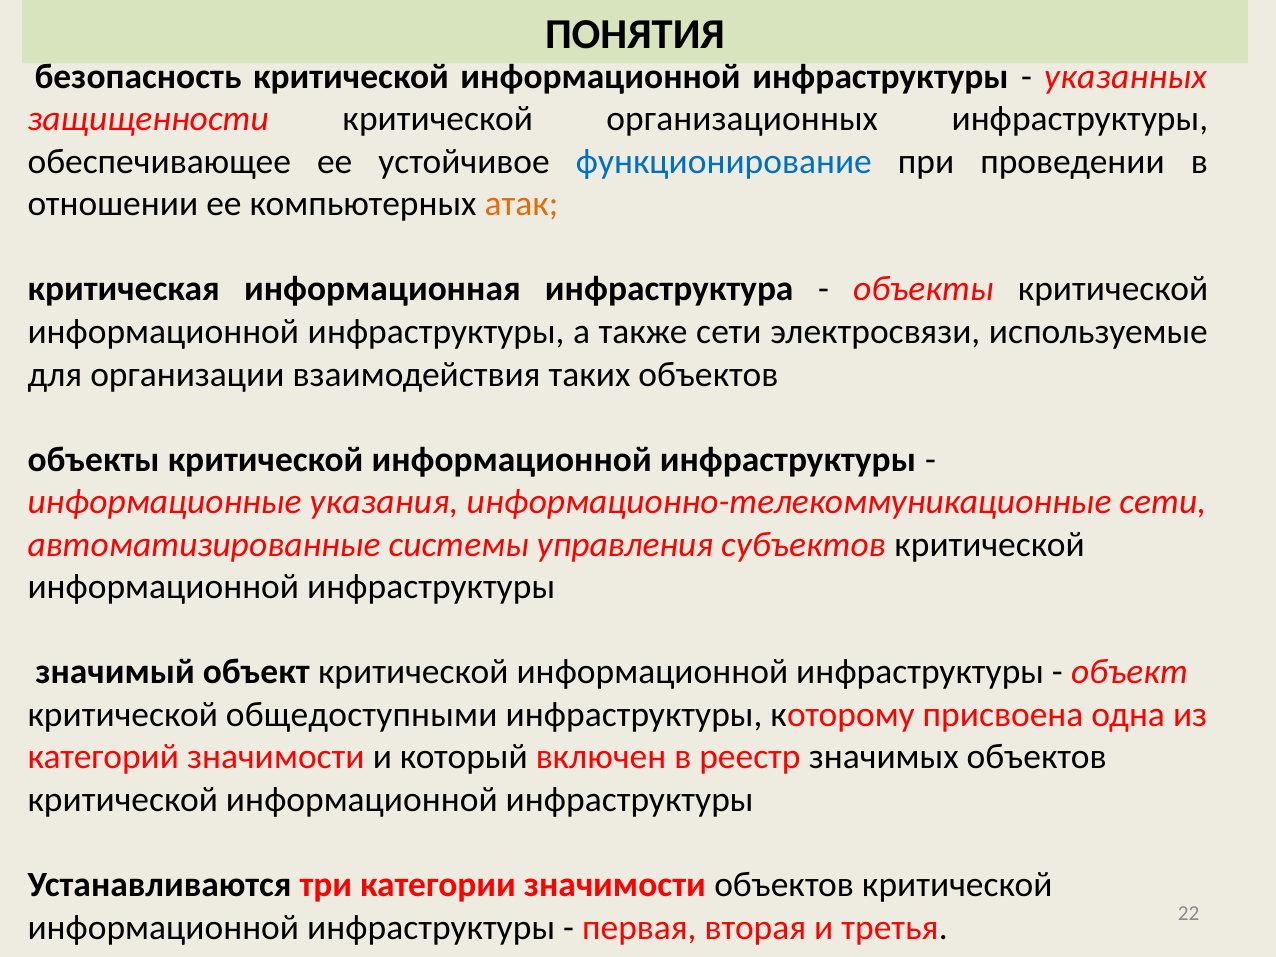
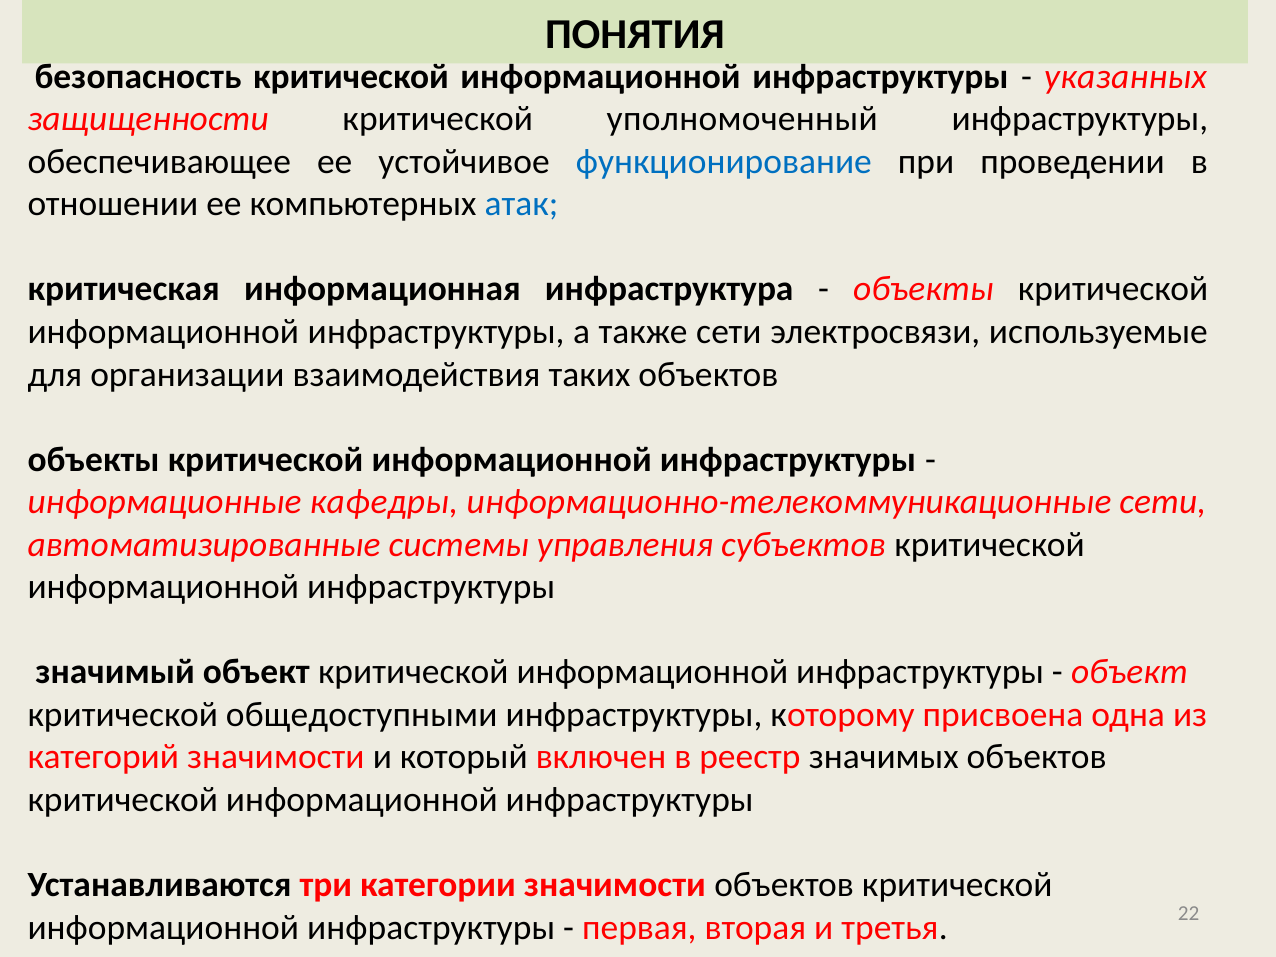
организационных: организационных -> уполномоченный
атак colour: orange -> blue
указания: указания -> кафедры
